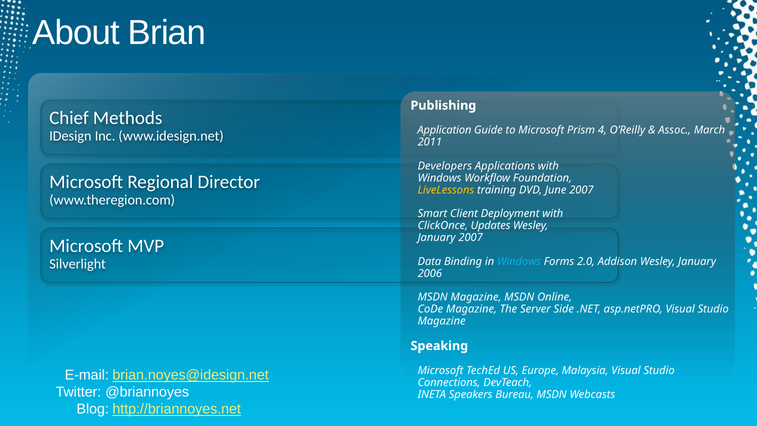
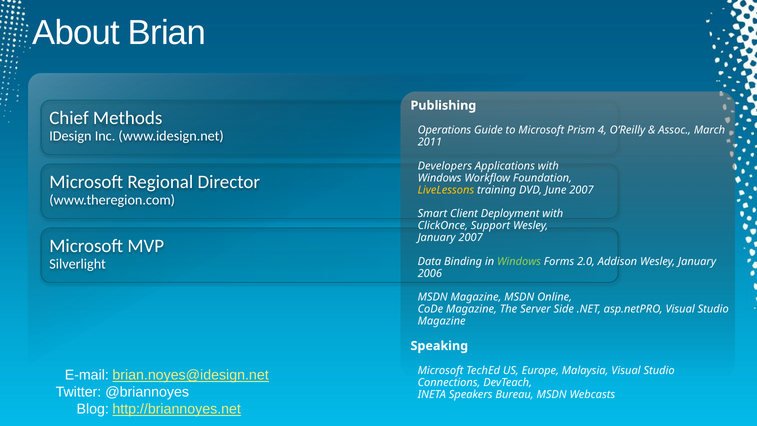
Application: Application -> Operations
Updates: Updates -> Support
Windows at (519, 261) colour: light blue -> light green
